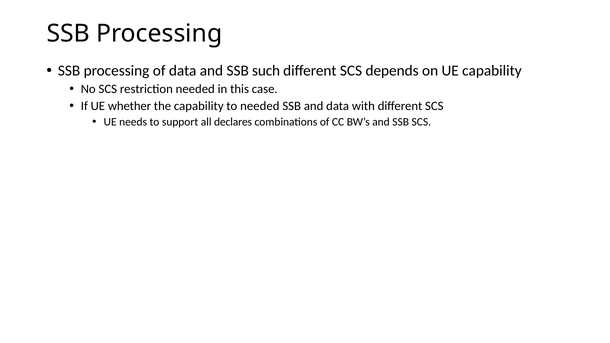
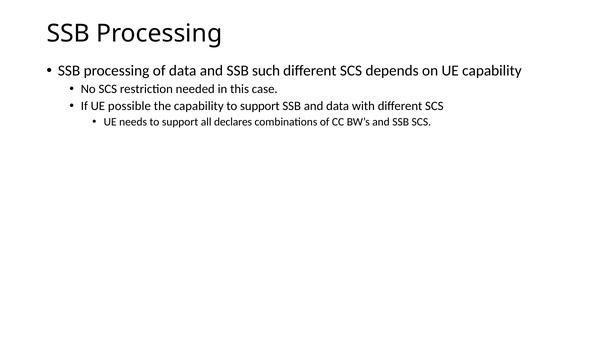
whether: whether -> possible
capability to needed: needed -> support
